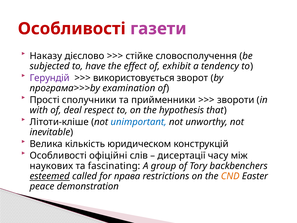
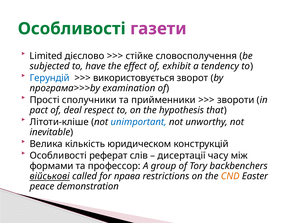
Особливості at (72, 29) colour: red -> green
Наказу: Наказу -> Limited
Герундій colour: purple -> blue
with: with -> pact
офіційні: офіційні -> реферат
наукових: наукових -> формами
fascinating: fascinating -> профессор
esteemed: esteemed -> військові
